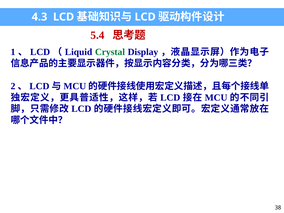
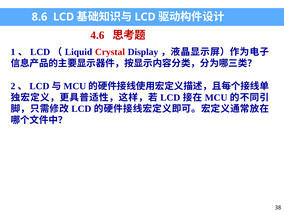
4.3: 4.3 -> 8.6
5.4: 5.4 -> 4.6
Crystal colour: green -> red
